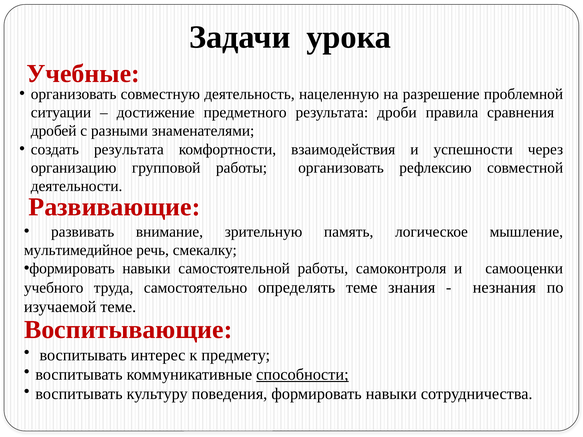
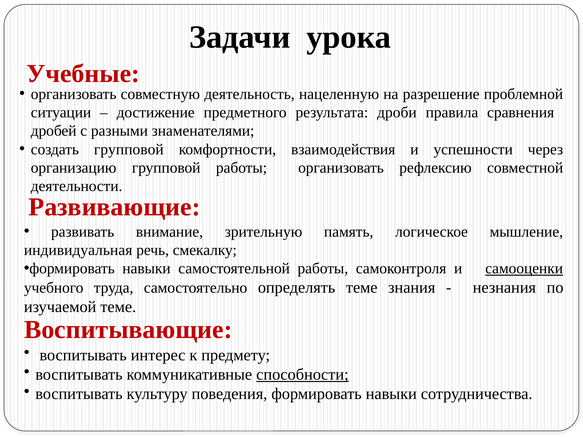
создать результата: результата -> групповой
мультимедийное: мультимедийное -> индивидуальная
самооценки underline: none -> present
